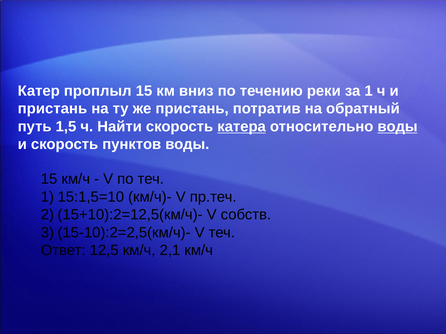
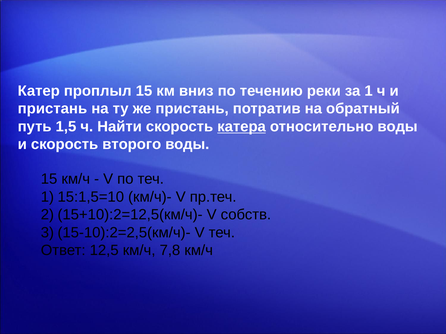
воды at (398, 127) underline: present -> none
пунктов: пунктов -> второго
2,1: 2,1 -> 7,8
